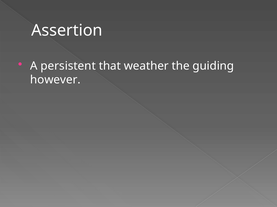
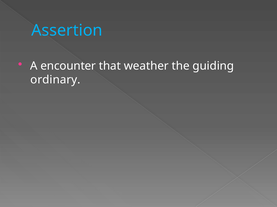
Assertion colour: white -> light blue
persistent: persistent -> encounter
however: however -> ordinary
